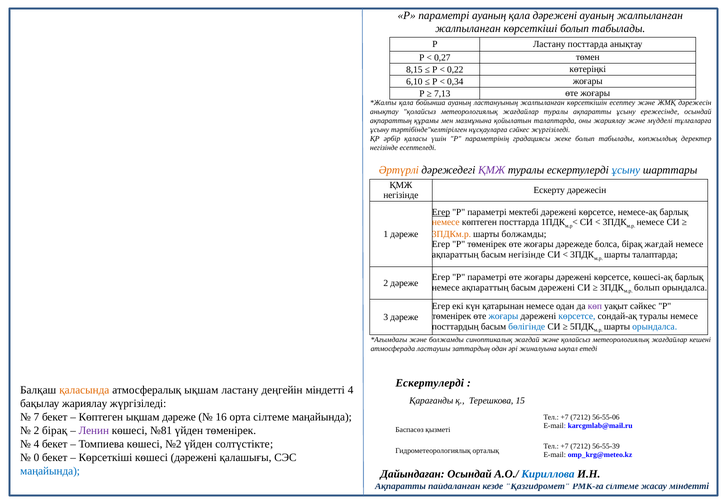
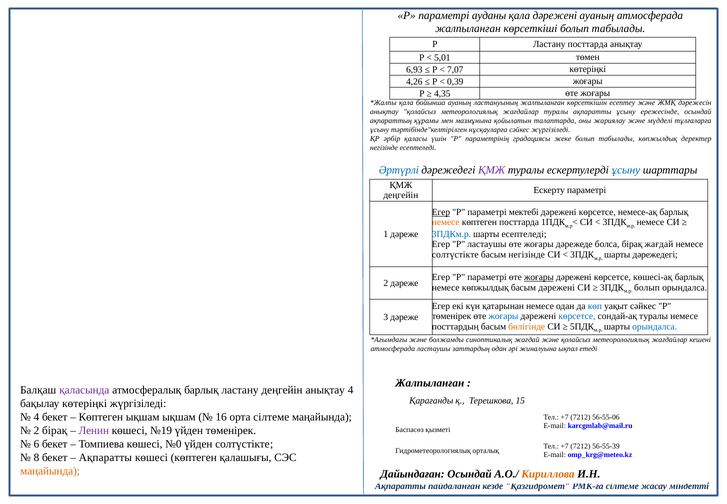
параметрі ауаның: ауаның -> ауданы
ауаның жалпыланған: жалпыланған -> атмосферада
0,27: 0,27 -> 5,01
8,15: 8,15 -> 6,93
0,22: 0,22 -> 7,07
6,10: 6,10 -> 4,26
0,34: 0,34 -> 0,39
7,13: 7,13 -> 4,35
Әртүрлі colour: orange -> blue
Ескерту дәрежесін: дәрежесін -> параметрі
негізінде at (401, 195): негізінде -> деңгейін
3ПДКм.р colour: orange -> blue
шарты болжамды: болжамды -> есептеледі
P төменірек: төменірек -> ластаушы
ақпараттың at (455, 254): ақпараттың -> солтүстікте
шарты талаптарда: талаптарда -> дәрежедегі
жоғары at (539, 277) underline: none -> present
ақпараттың at (485, 287): ақпараттың -> көпжылдық
көп colour: purple -> blue
бөлігінде colour: blue -> orange
Ескертулерді at (430, 383): Ескертулерді -> Жалпыланған
қаласында colour: orange -> purple
атмосфералық ықшам: ықшам -> барлық
деңгейін міндетті: міндетті -> анықтау
бақылау жариялау: жариялау -> көтеріңкі
7 at (36, 417): 7 -> 4
ықшам дәреже: дәреже -> ықшам
№81: №81 -> №19
4 at (36, 443): 4 -> 6
№2: №2 -> №0
0: 0 -> 8
Көрсеткіші at (105, 457): Көрсеткіші -> Ақпаратты
көшесі дәрежені: дәрежені -> көптеген
маңайында at (50, 470) colour: blue -> orange
Кириллова colour: blue -> orange
